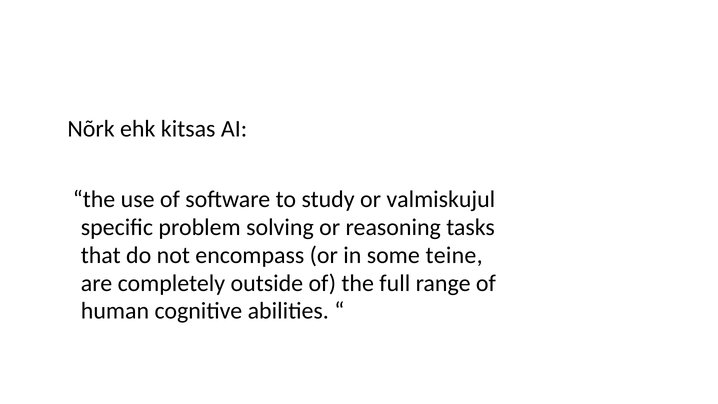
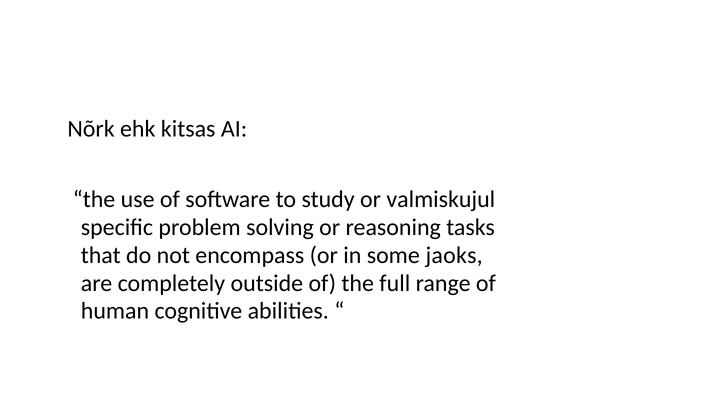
teine: teine -> jaoks
